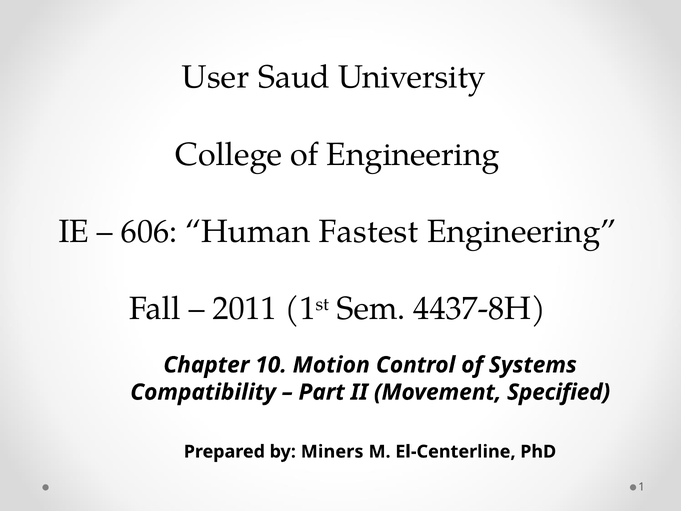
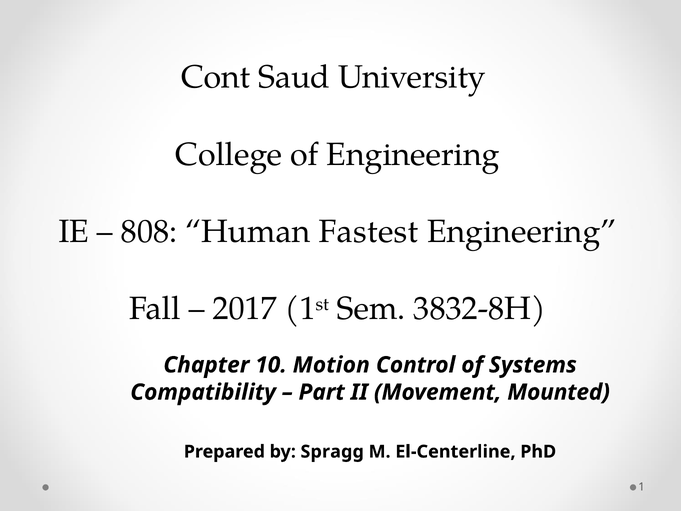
User: User -> Cont
606: 606 -> 808
2011: 2011 -> 2017
4437-8H: 4437-8H -> 3832-8H
Specified: Specified -> Mounted
Miners: Miners -> Spragg
